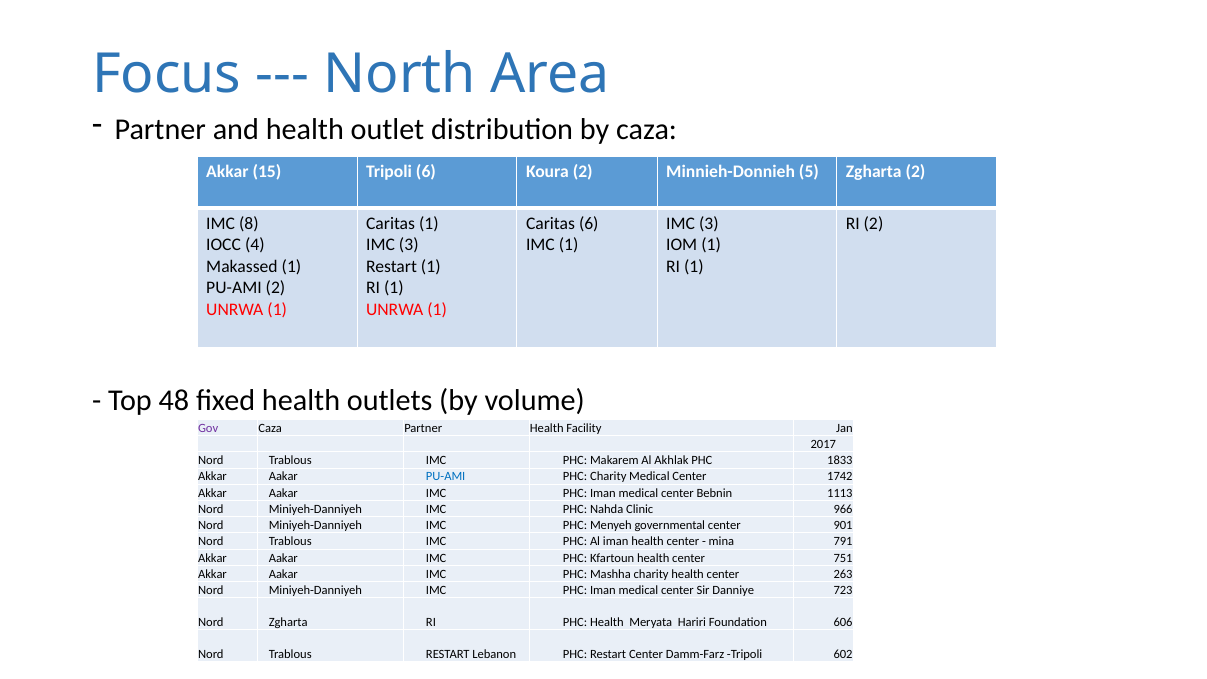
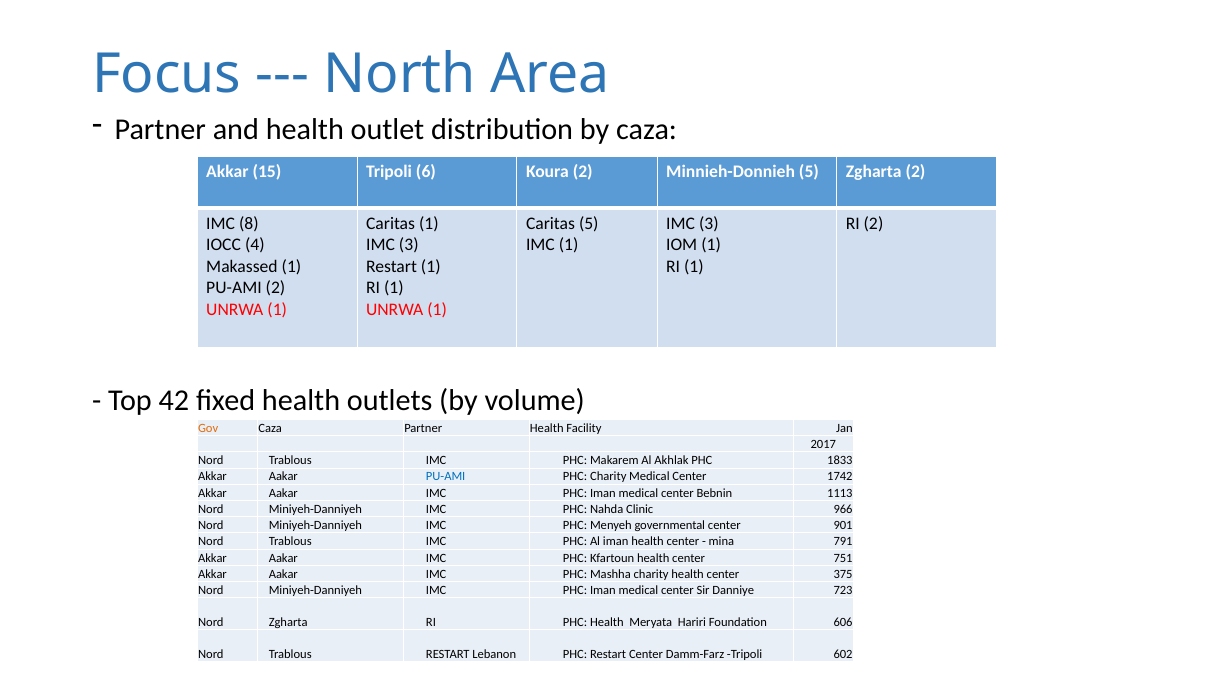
Caritas 6: 6 -> 5
48: 48 -> 42
Gov colour: purple -> orange
263: 263 -> 375
